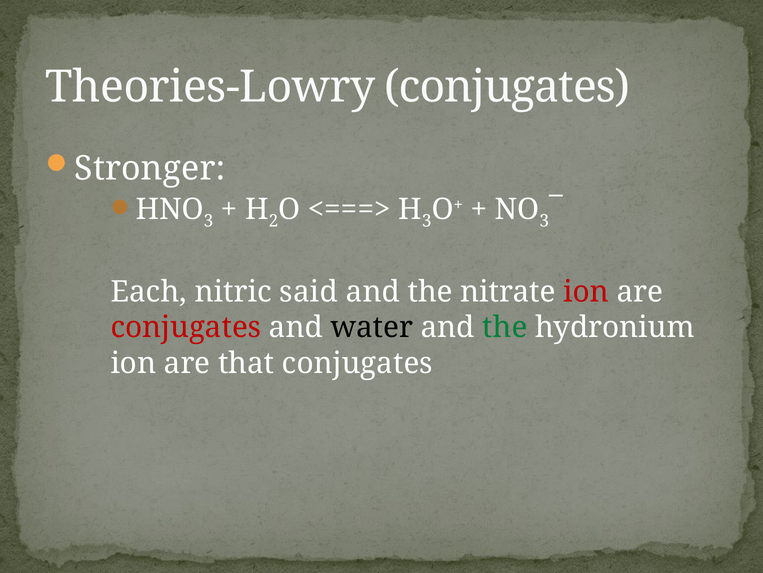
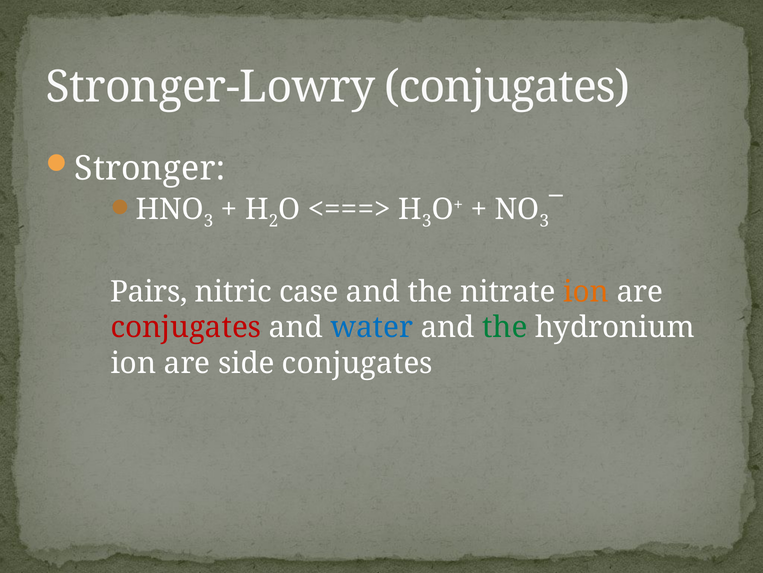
Theories-Lowry: Theories-Lowry -> Stronger-Lowry
Each: Each -> Pairs
said: said -> case
ion at (586, 292) colour: red -> orange
water colour: black -> blue
that: that -> side
